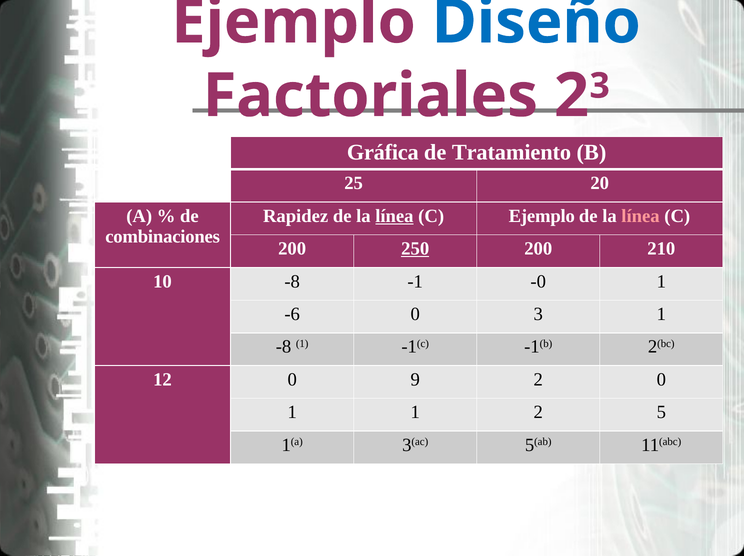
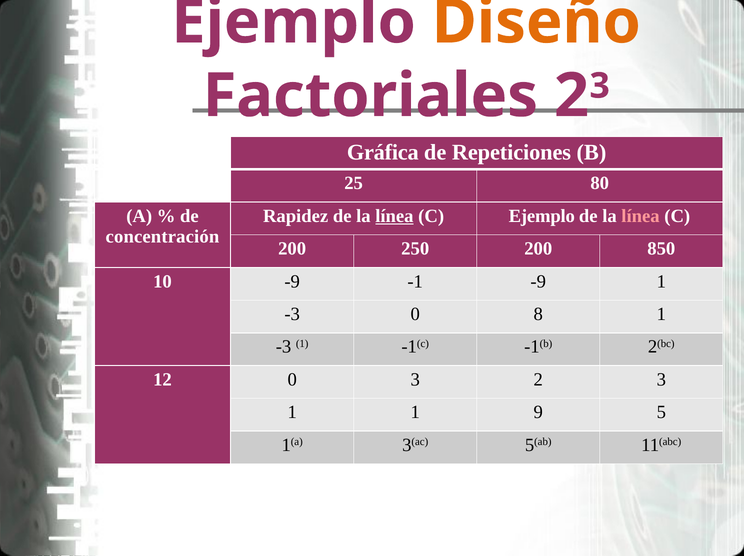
Diseño colour: blue -> orange
Tratamiento: Tratamiento -> Repeticiones
20: 20 -> 80
combinaciones: combinaciones -> concentración
250 underline: present -> none
210: 210 -> 850
10 -8: -8 -> -9
-1 -0: -0 -> -9
-6 at (292, 314): -6 -> -3
0 3: 3 -> 8
-8 at (284, 347): -8 -> -3
0 9: 9 -> 3
0 at (661, 380): 0 -> 3
1 2: 2 -> 9
